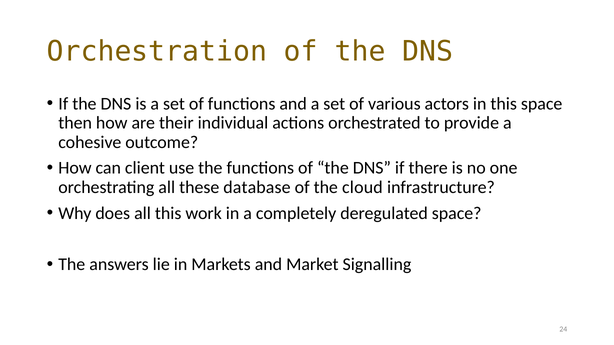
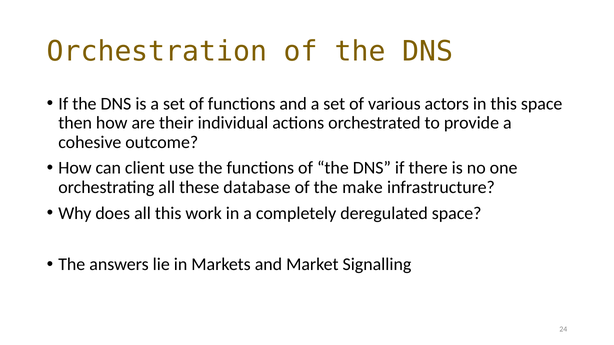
cloud: cloud -> make
